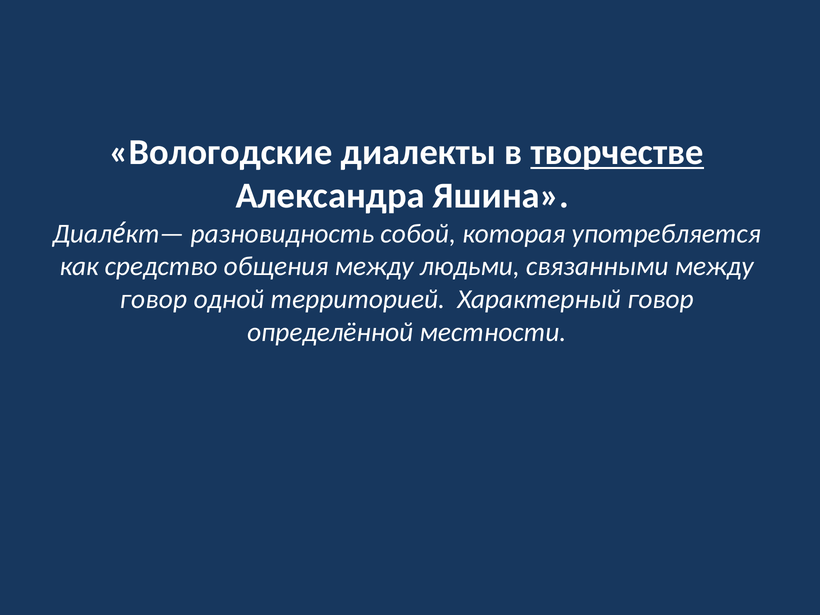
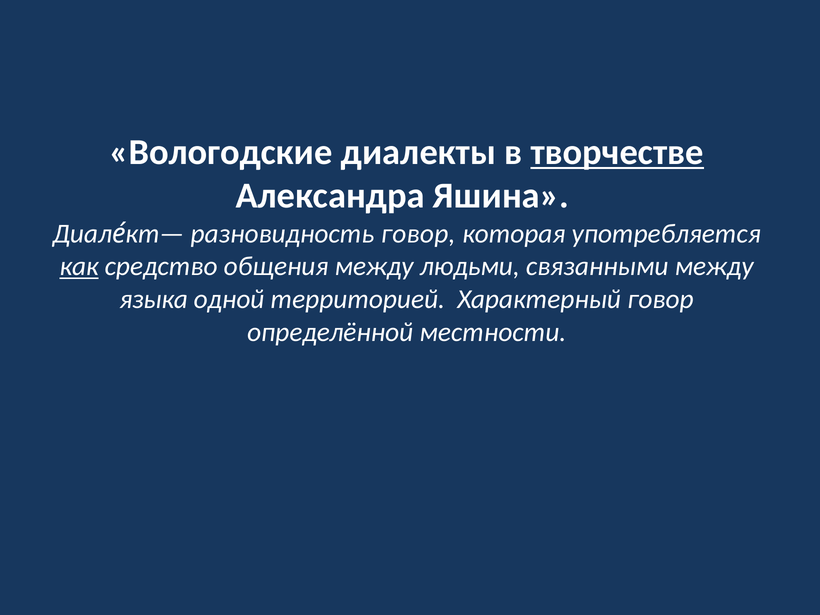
разновидность собой: собой -> говор
как underline: none -> present
говор at (153, 299): говор -> языка
